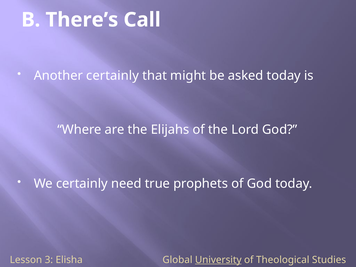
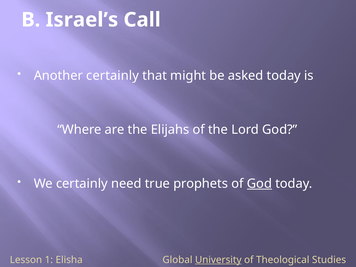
There’s: There’s -> Israel’s
God at (259, 184) underline: none -> present
3: 3 -> 1
